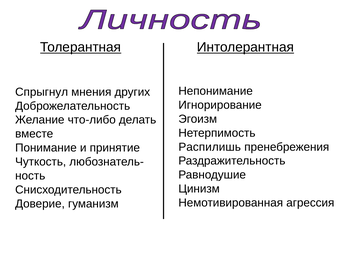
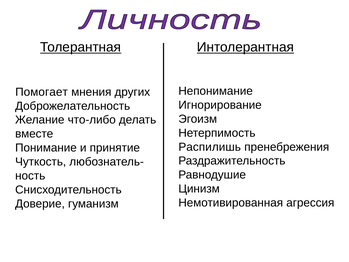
Спрыгнул: Спрыгнул -> Помогает
